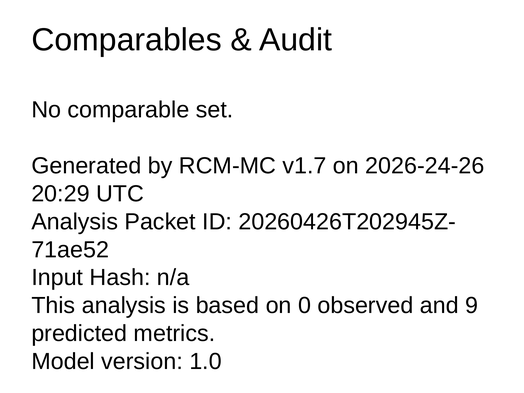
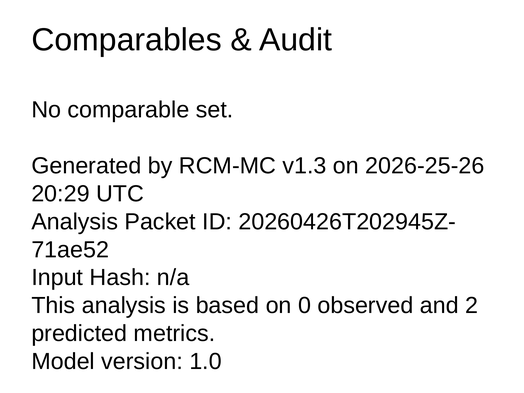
v1.7: v1.7 -> v1.3
2026-24-26: 2026-24-26 -> 2026-25-26
9: 9 -> 2
